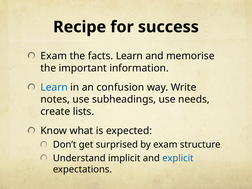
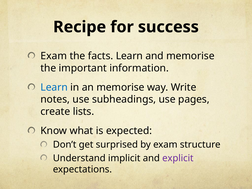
an confusion: confusion -> memorise
needs: needs -> pages
explicit colour: blue -> purple
